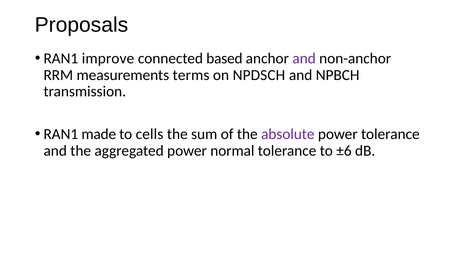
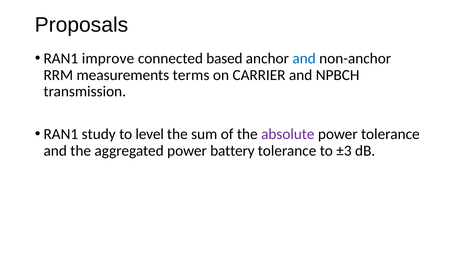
and at (304, 58) colour: purple -> blue
NPDSCH: NPDSCH -> CARRIER
made: made -> study
cells: cells -> level
normal: normal -> battery
±6: ±6 -> ±3
